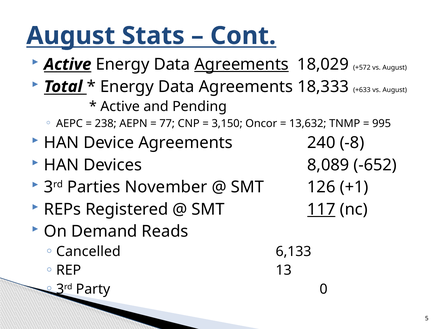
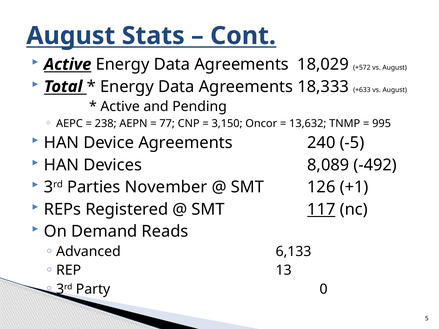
Agreements at (242, 64) underline: present -> none
-8: -8 -> -5
-652: -652 -> -492
Cancelled: Cancelled -> Advanced
